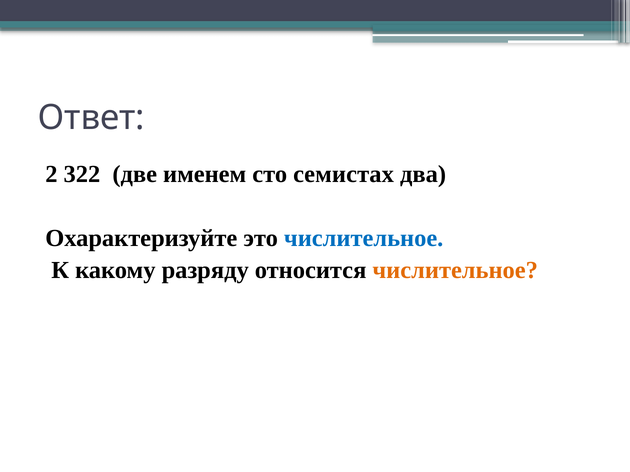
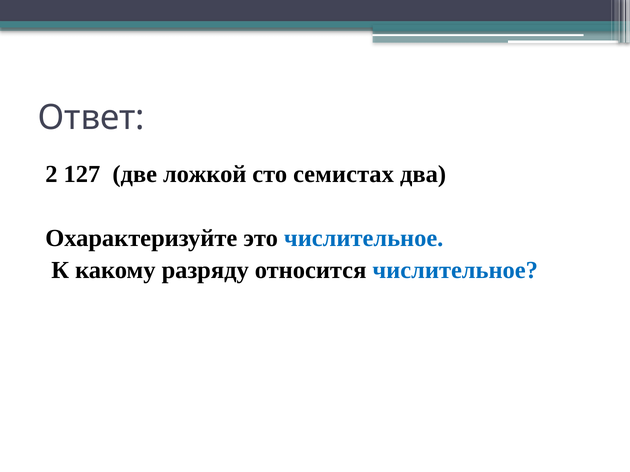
322: 322 -> 127
именем: именем -> ложкой
числительное at (455, 271) colour: orange -> blue
